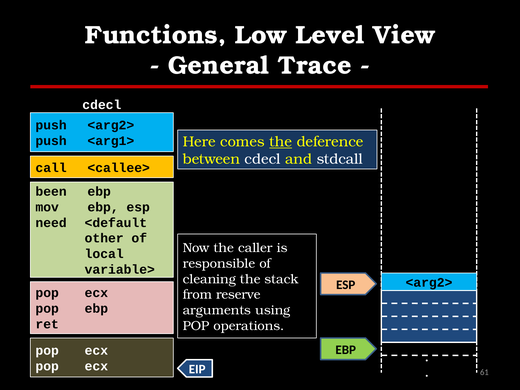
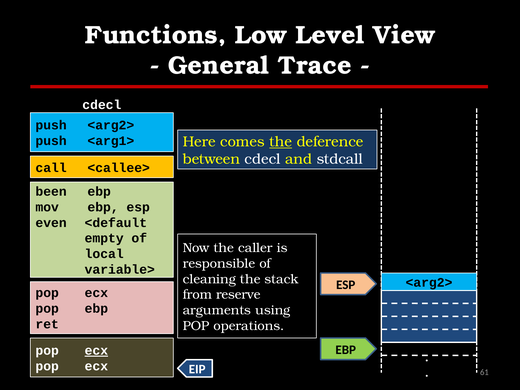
need: need -> even
other: other -> empty
ecx at (96, 351) underline: none -> present
